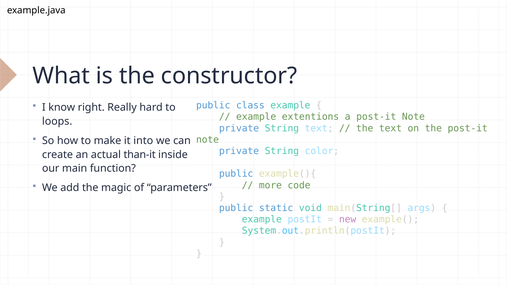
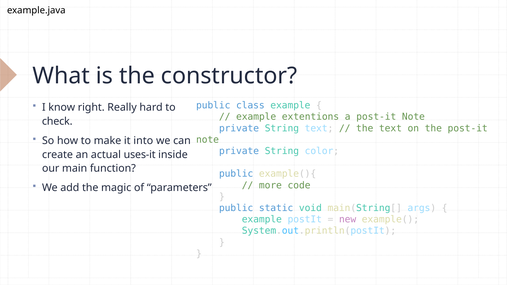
loops: loops -> check
than-it: than-it -> uses-it
